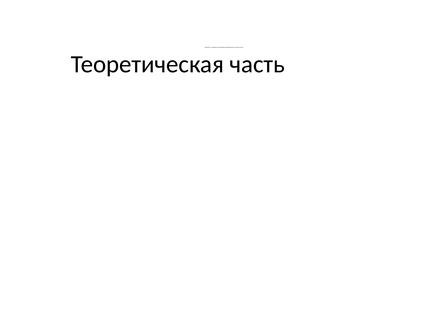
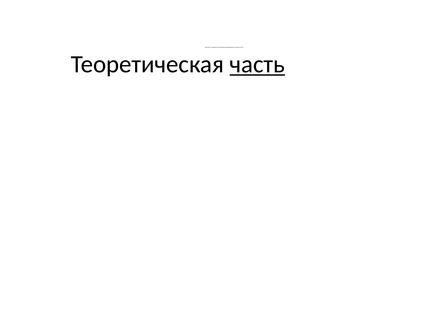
часть underline: none -> present
